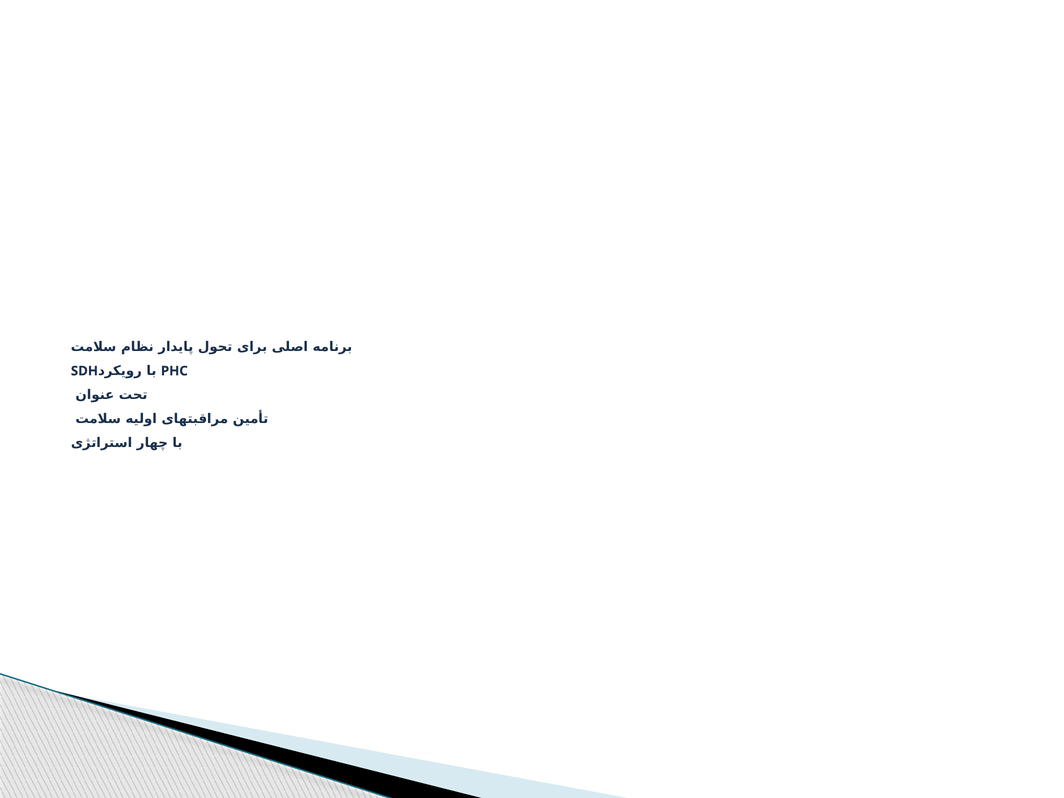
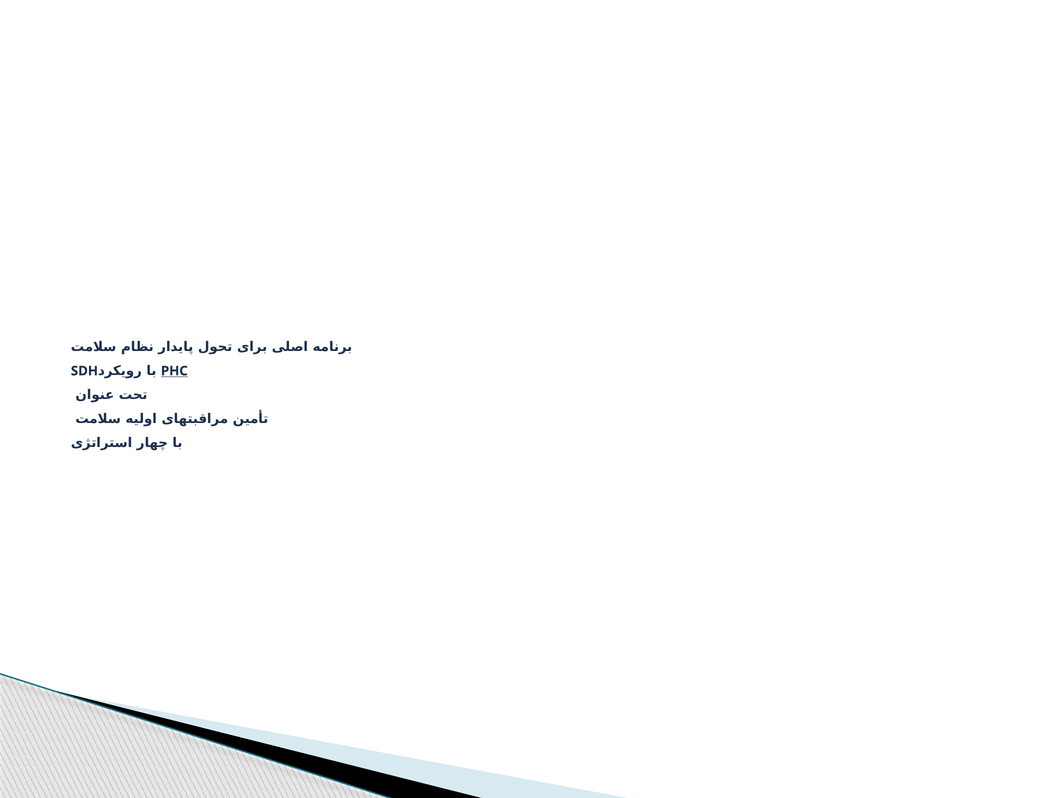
PHC underline: none -> present
